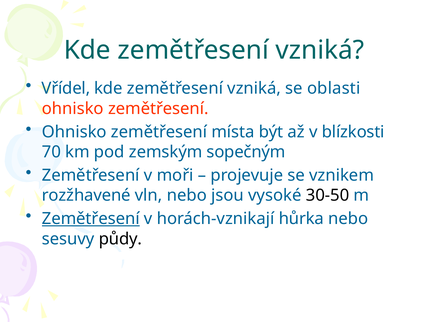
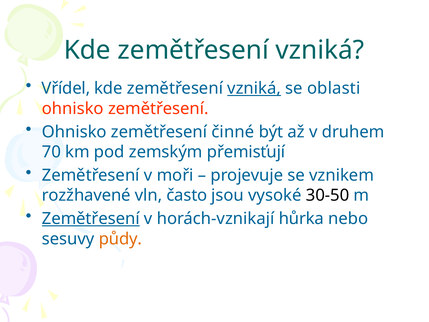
vzniká at (254, 88) underline: none -> present
místa: místa -> činné
blízkosti: blízkosti -> druhem
sopečným: sopečným -> přemisťují
vln nebo: nebo -> často
půdy colour: black -> orange
